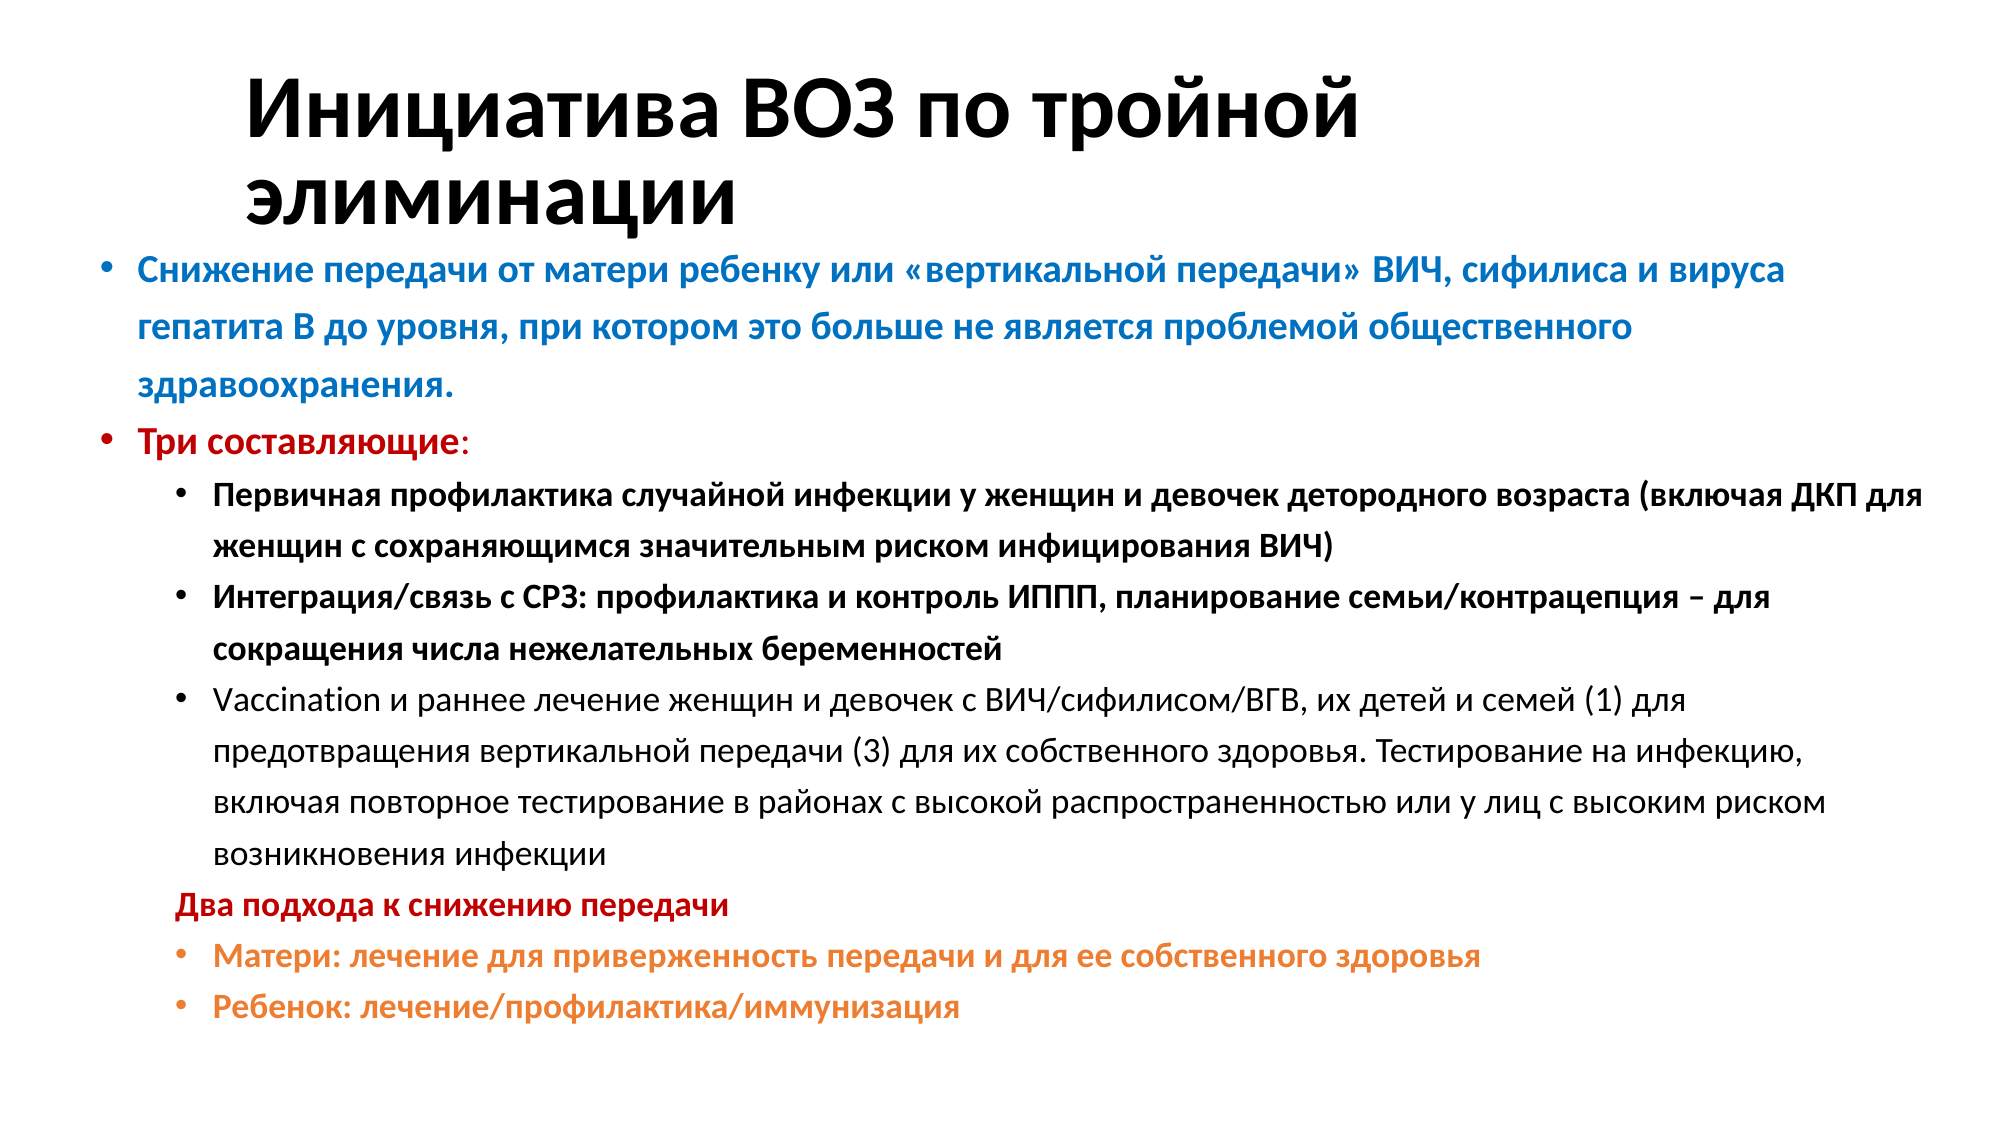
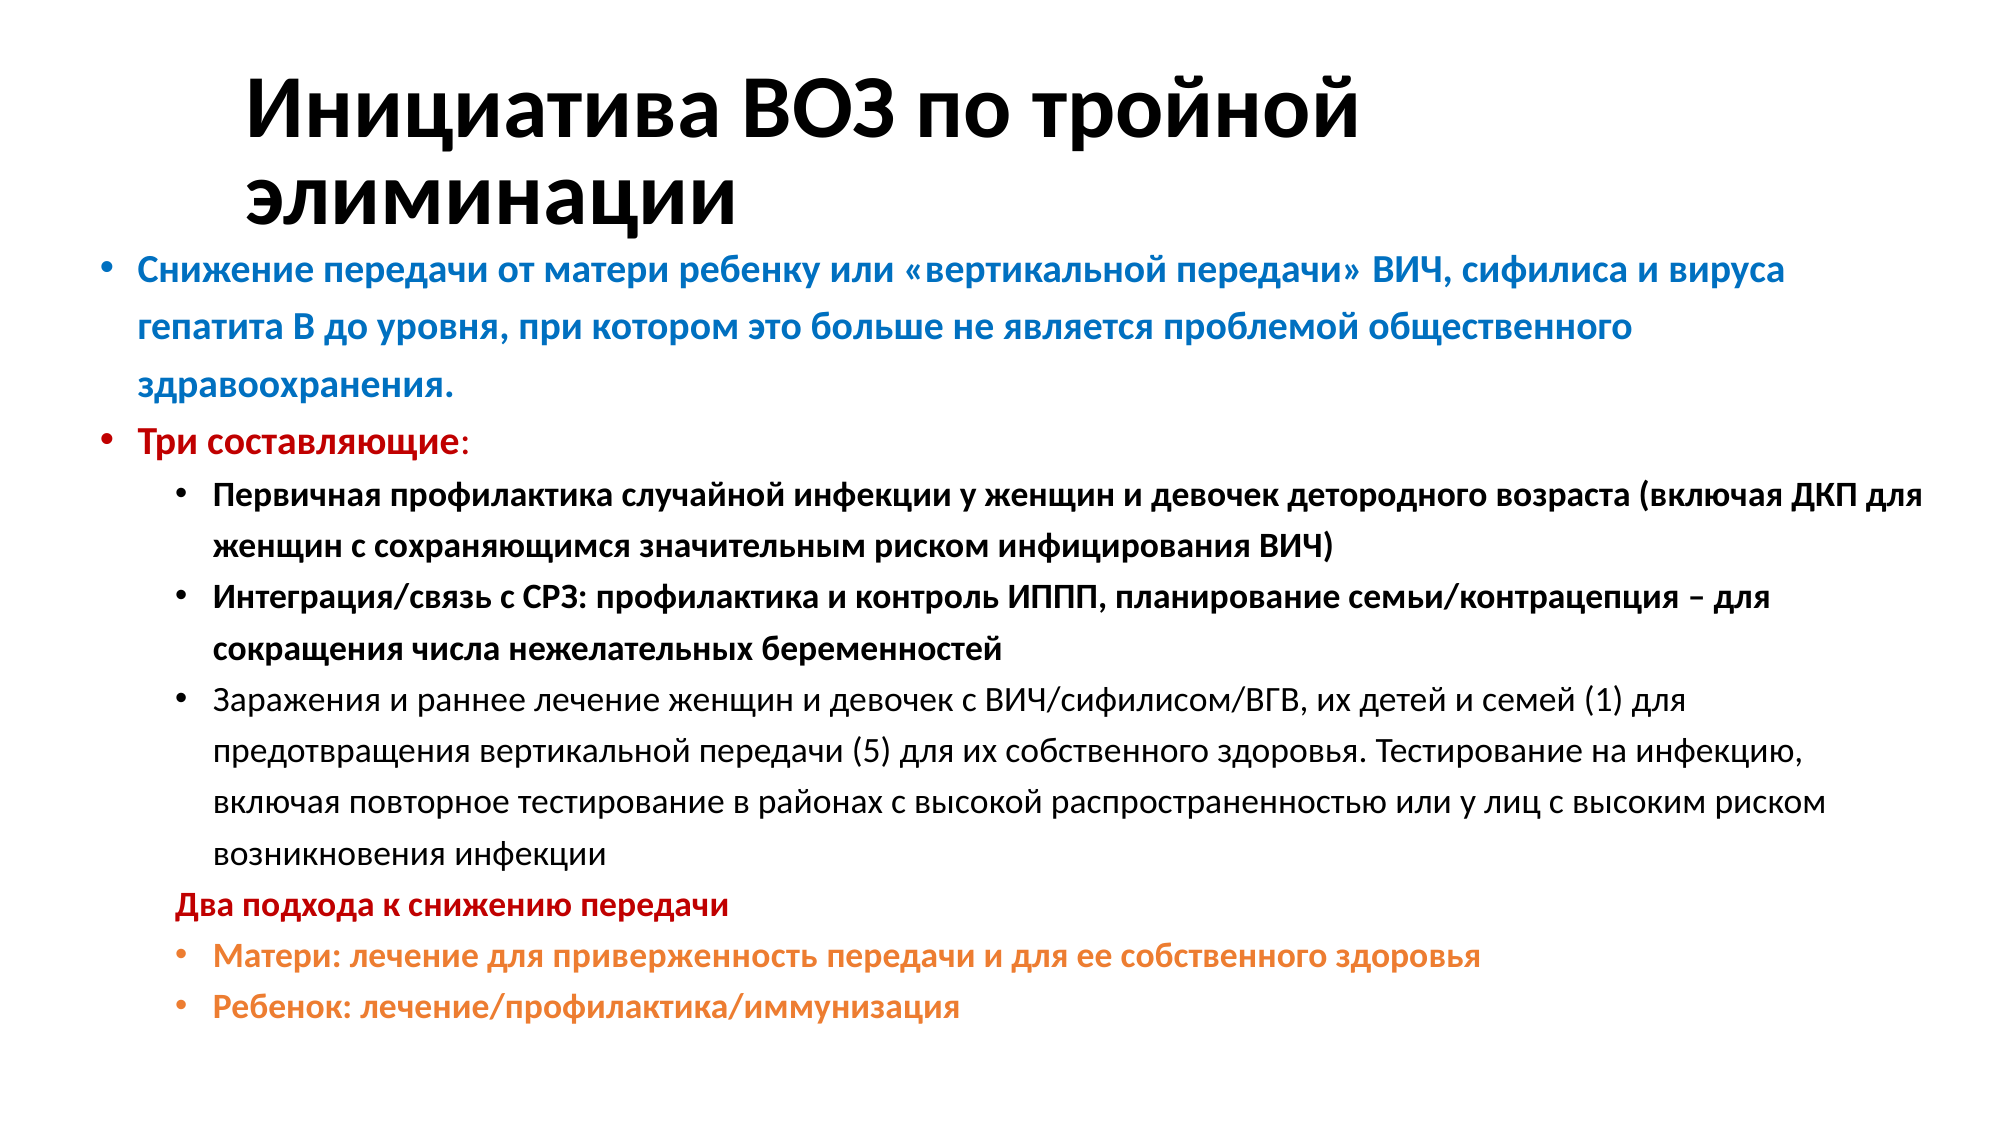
Vaccination: Vaccination -> Заражения
3: 3 -> 5
